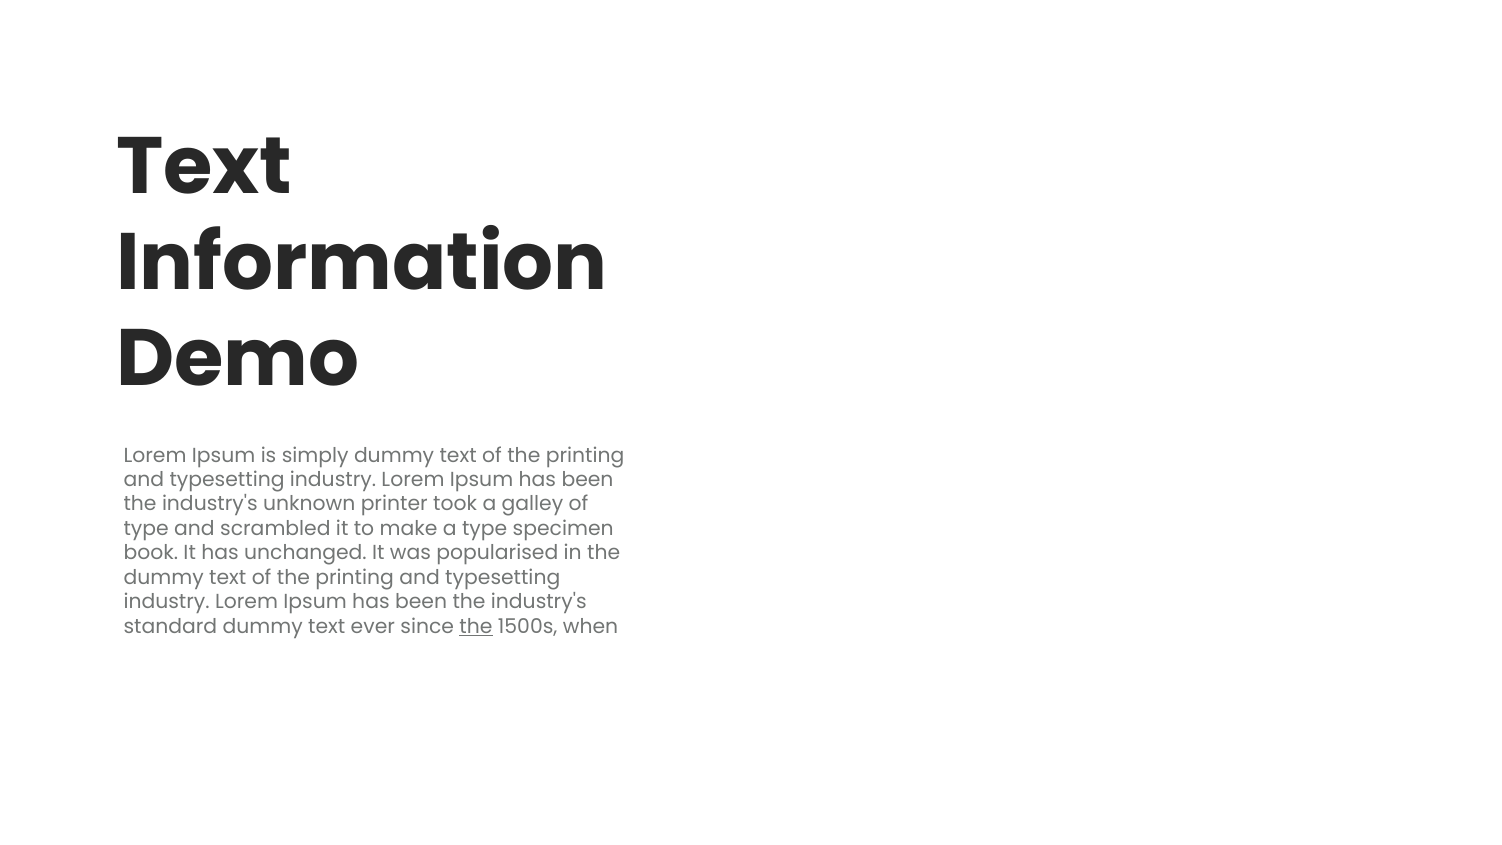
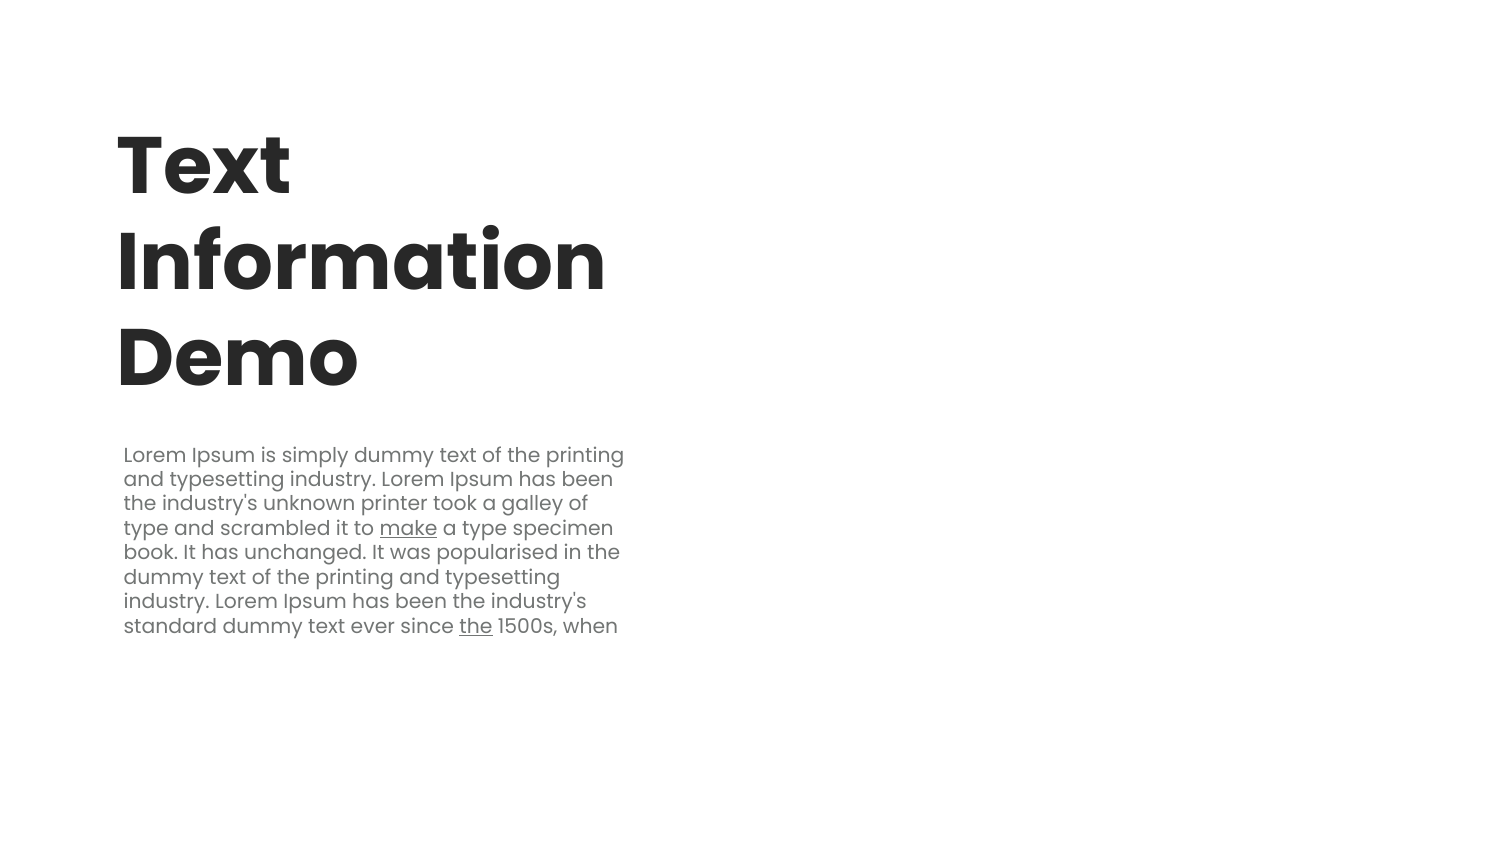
make underline: none -> present
